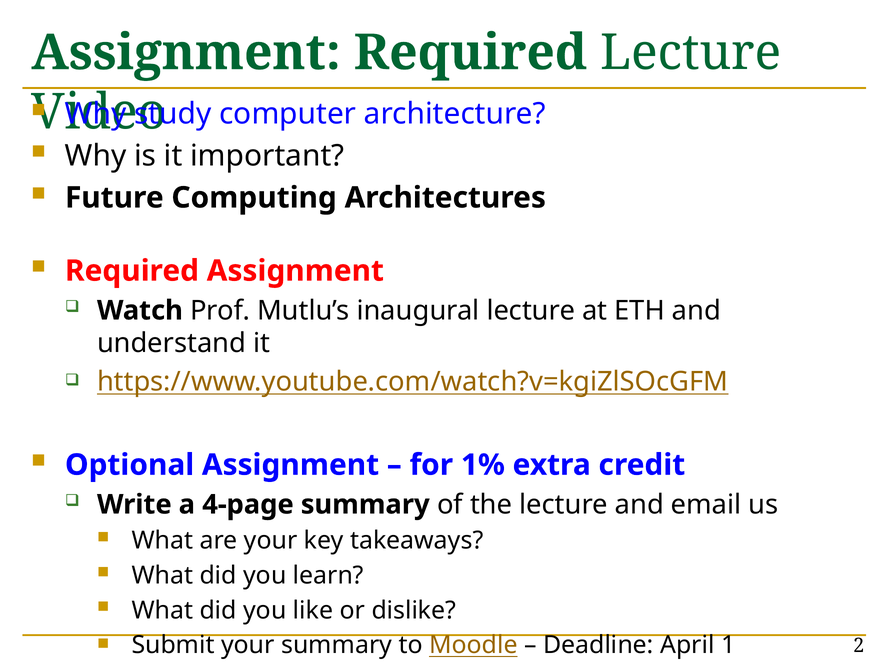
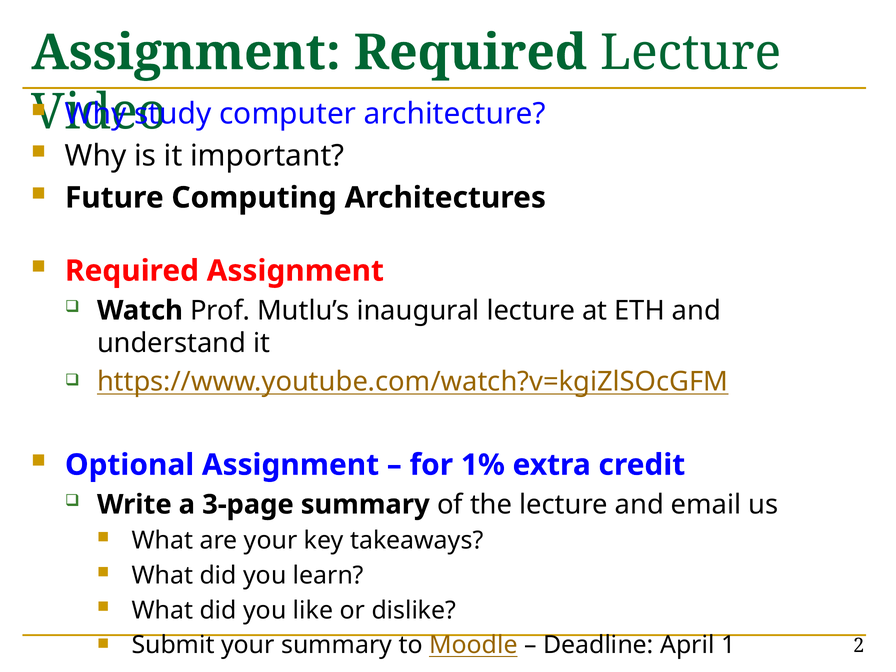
4-page: 4-page -> 3-page
